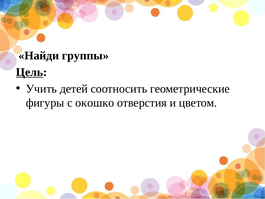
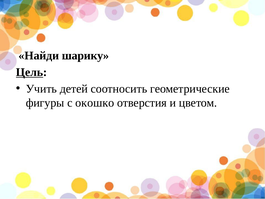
группы: группы -> шарику
